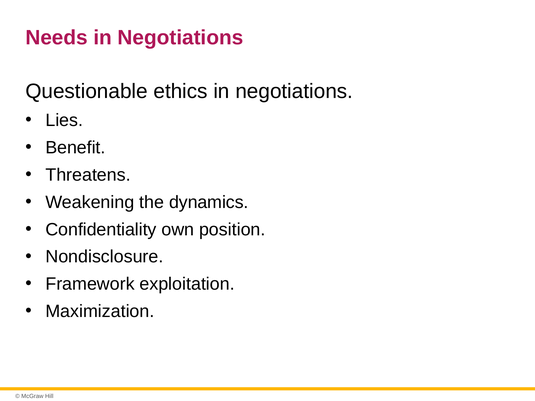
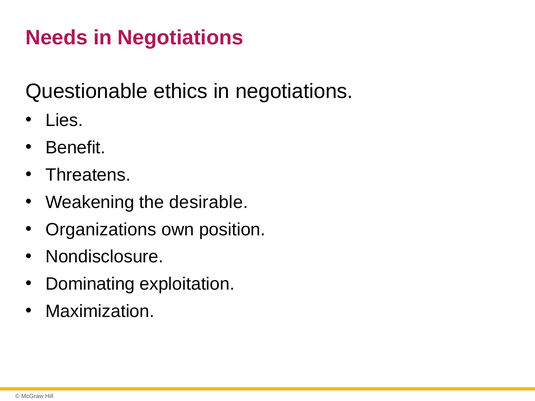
dynamics: dynamics -> desirable
Confidentiality: Confidentiality -> Organizations
Framework: Framework -> Dominating
